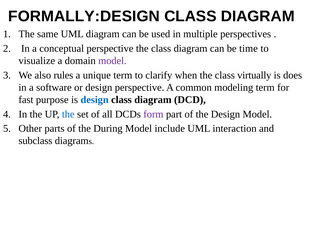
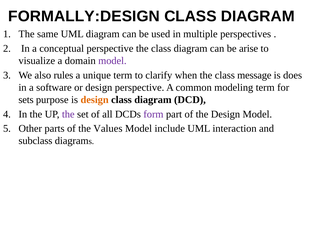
time: time -> arise
virtually: virtually -> message
fast: fast -> sets
design at (95, 100) colour: blue -> orange
the at (68, 115) colour: blue -> purple
During: During -> Values
